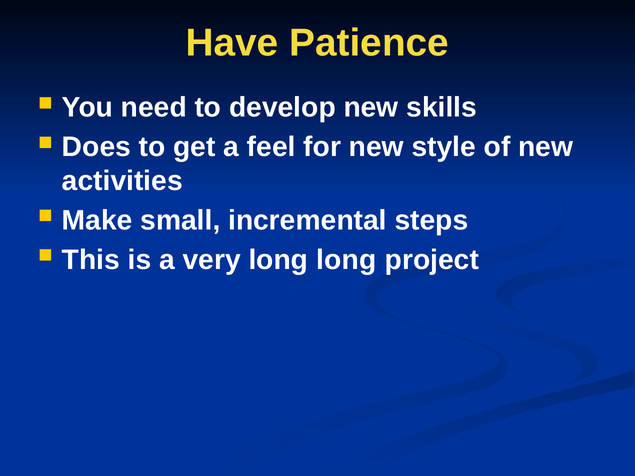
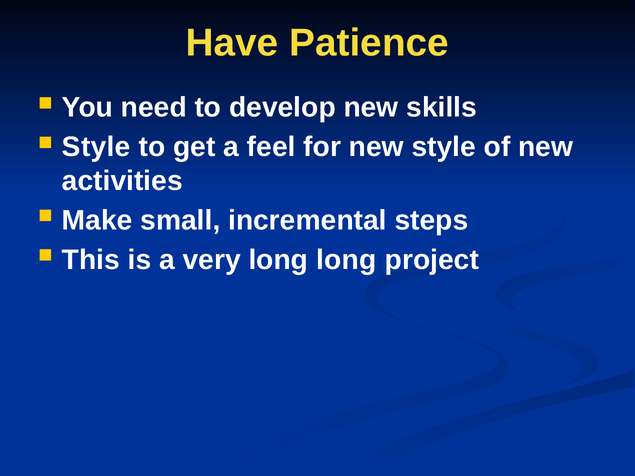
Does at (96, 147): Does -> Style
